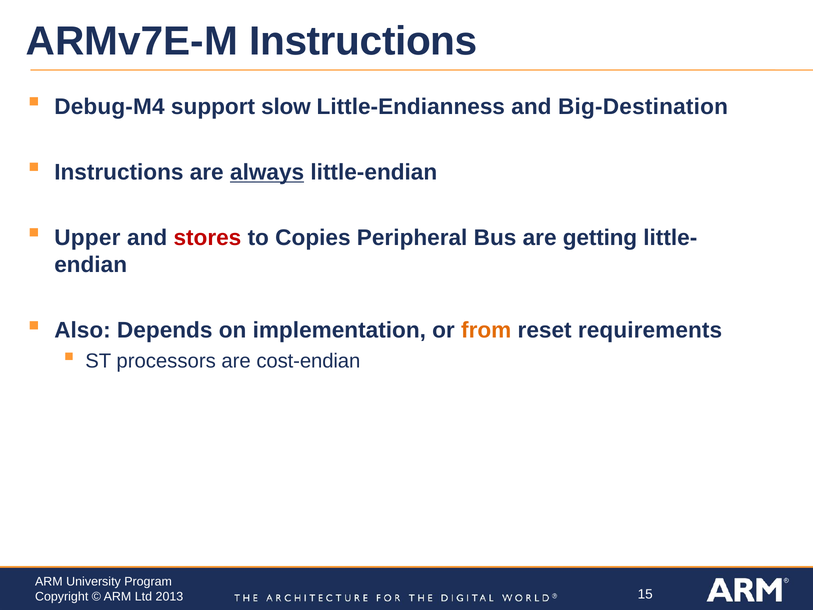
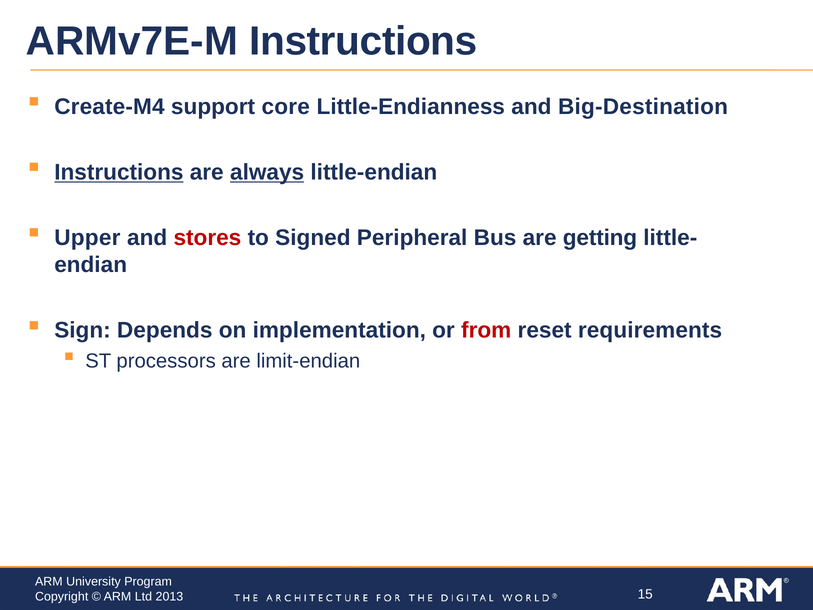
Debug-M4: Debug-M4 -> Create-M4
slow: slow -> core
Instructions at (119, 172) underline: none -> present
Copies: Copies -> Signed
Also: Also -> Sign
from colour: orange -> red
cost-endian: cost-endian -> limit-endian
